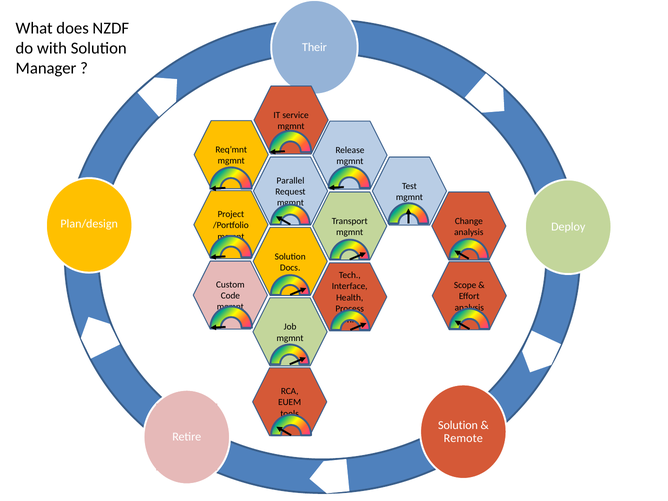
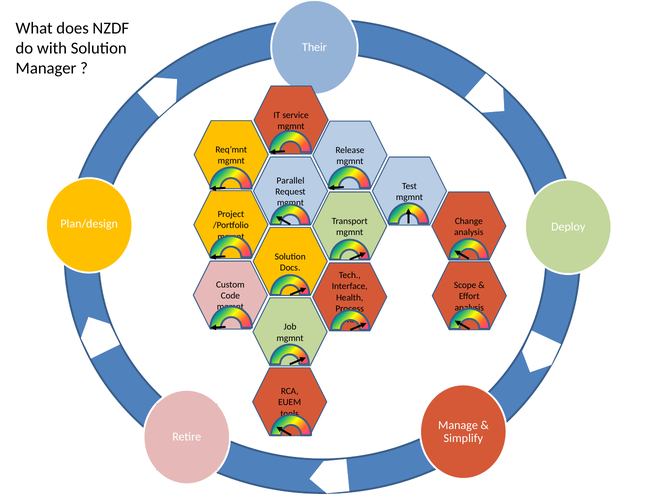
Solution at (458, 425): Solution -> Manage
Remote: Remote -> Simplify
